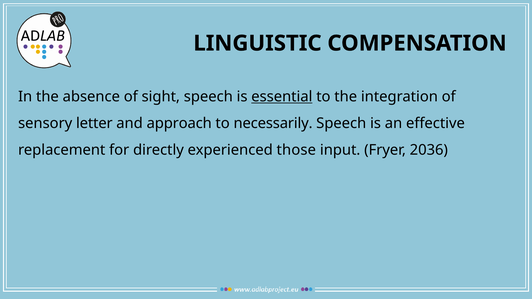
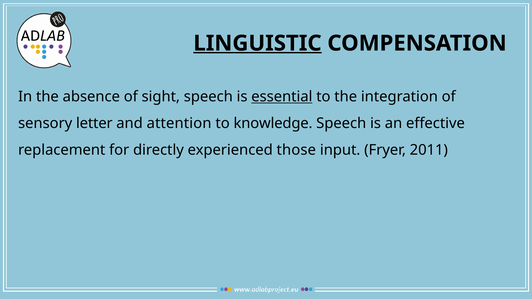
LINGUISTIC underline: none -> present
approach: approach -> attention
necessarily: necessarily -> knowledge
2036: 2036 -> 2011
